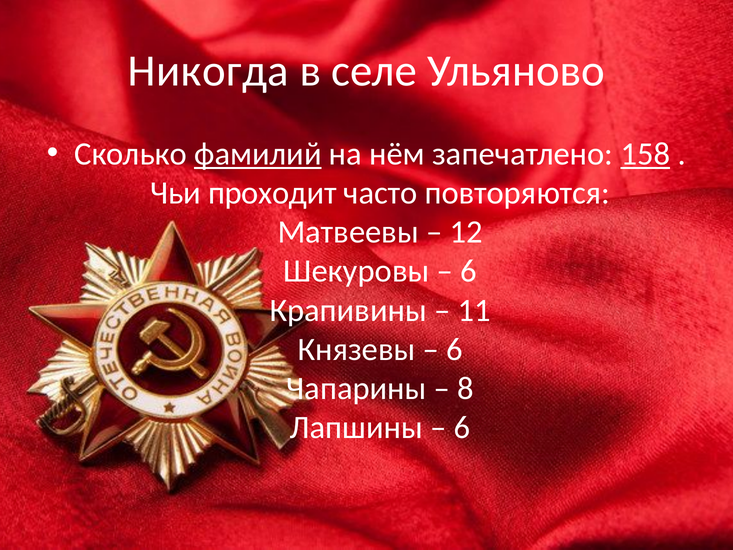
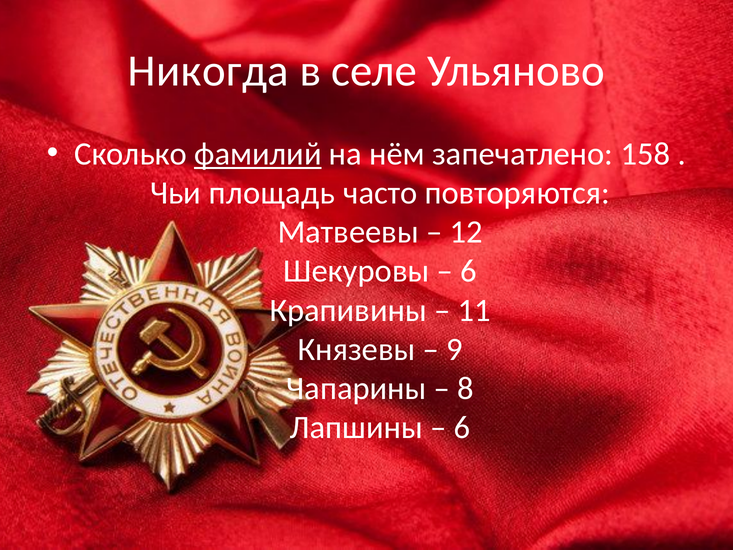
158 underline: present -> none
проходит: проходит -> площадь
6 at (455, 349): 6 -> 9
